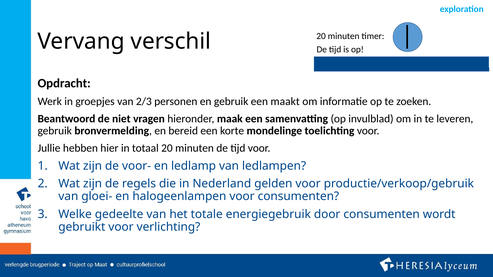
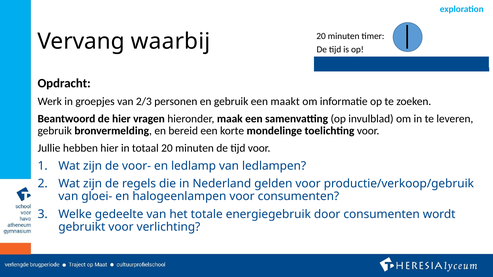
verschil: verschil -> waarbij
de niet: niet -> hier
